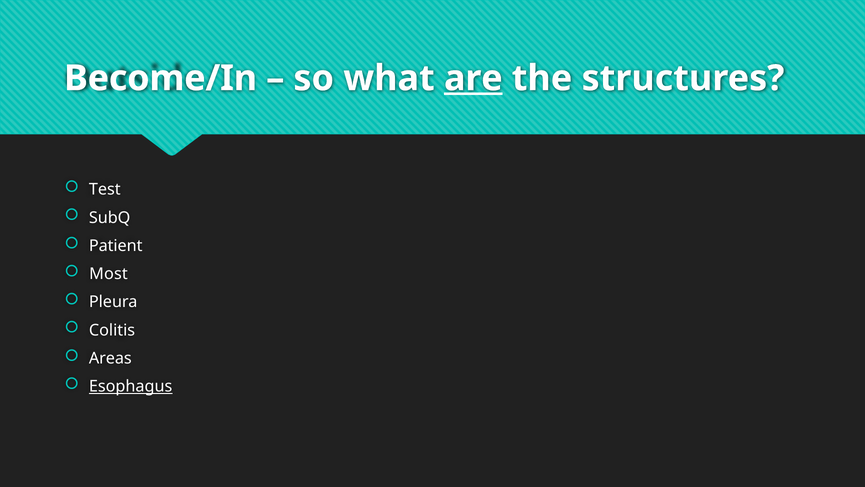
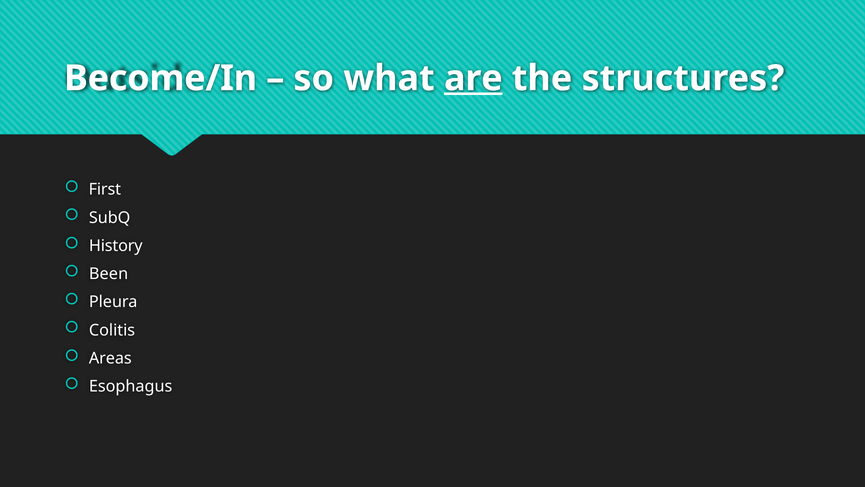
Test: Test -> First
Patient: Patient -> History
Most: Most -> Been
Esophagus underline: present -> none
